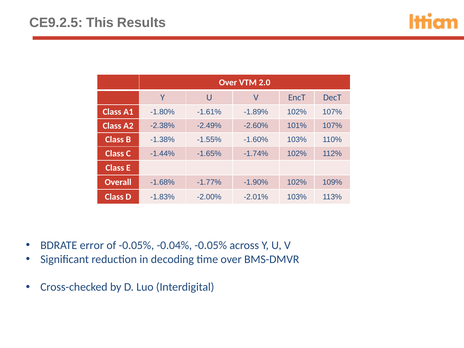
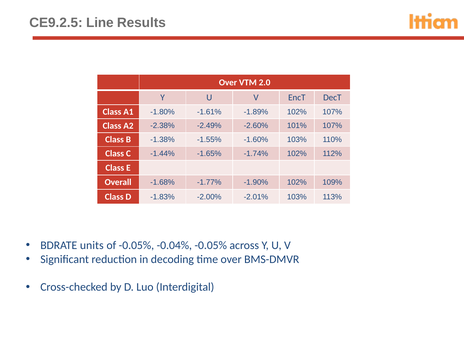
This: This -> Line
error: error -> units
